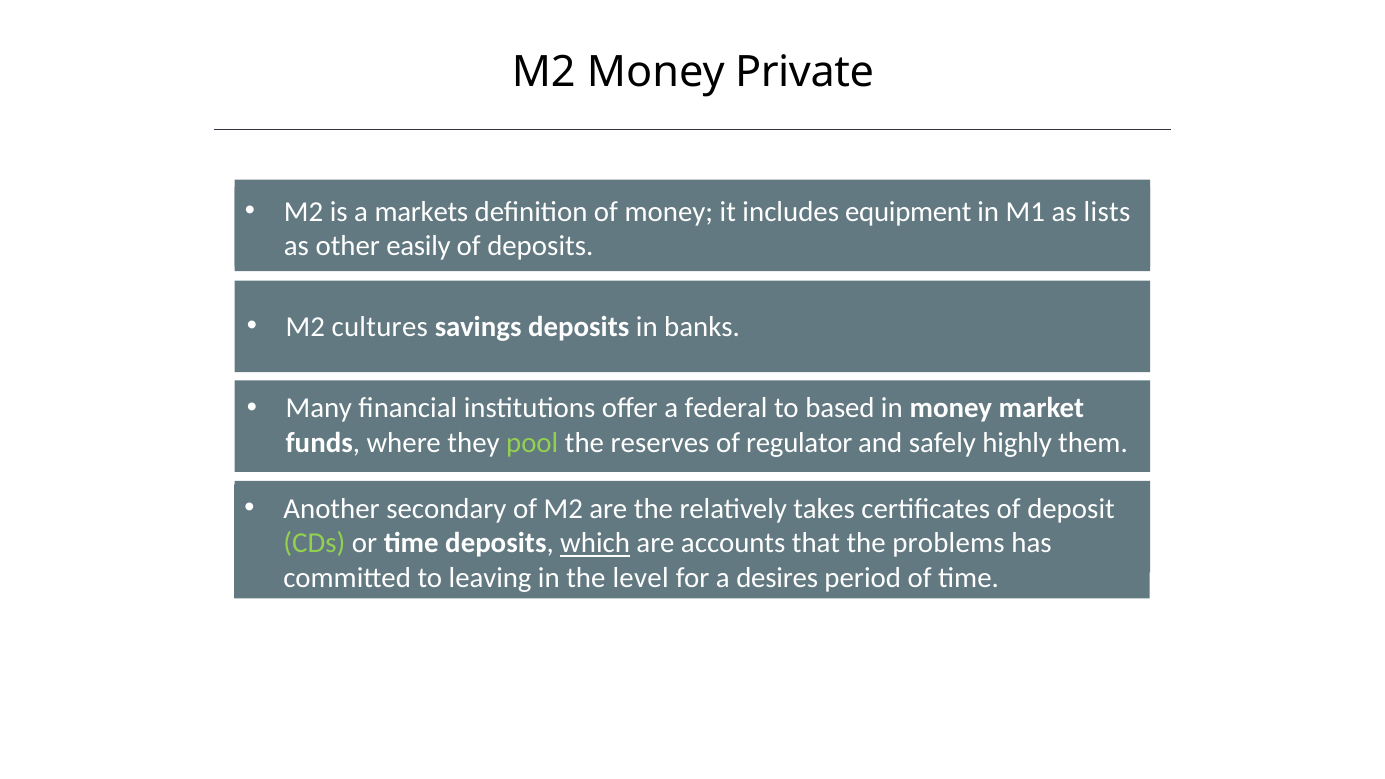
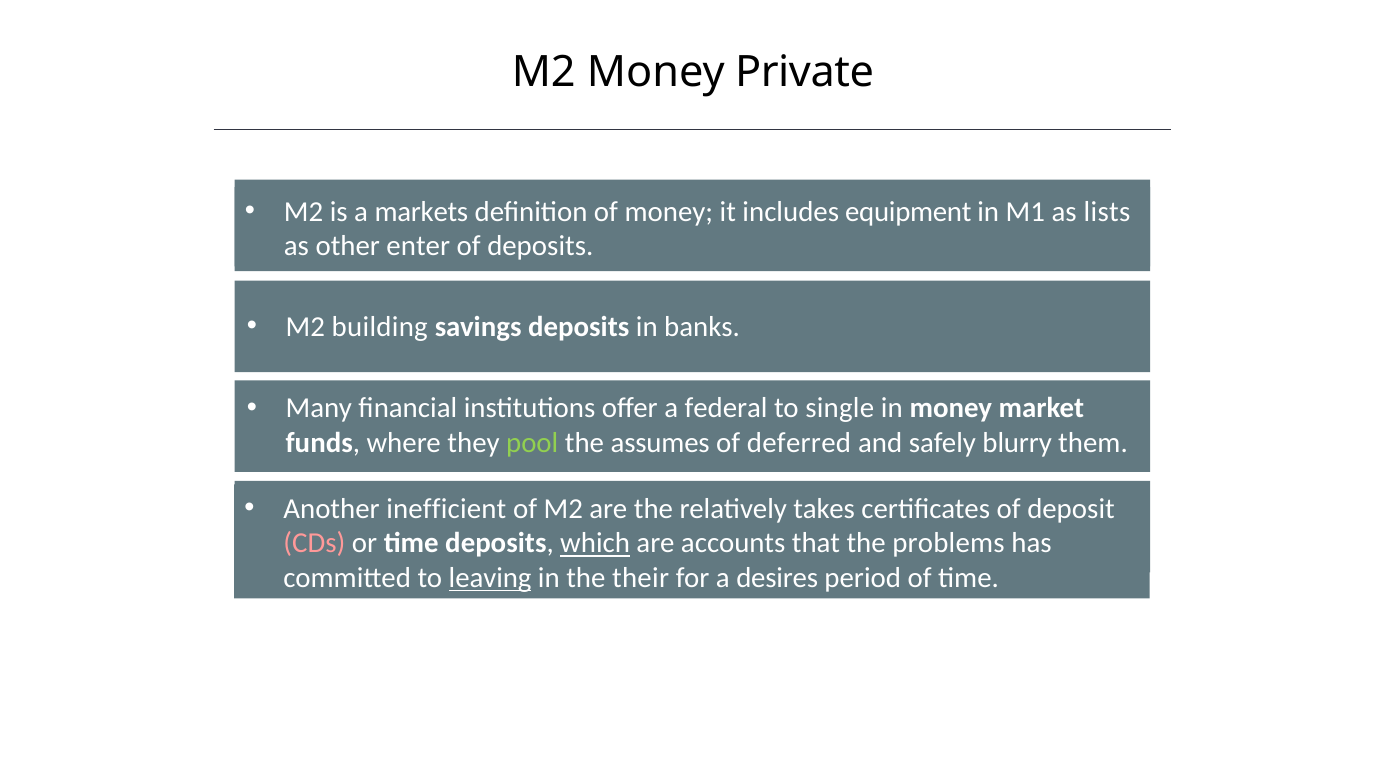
easily: easily -> enter
cultures: cultures -> building
based: based -> single
reserves: reserves -> assumes
regulator: regulator -> deferred
highly: highly -> blurry
secondary: secondary -> inefficient
CDs colour: light green -> pink
leaving underline: none -> present
level: level -> their
